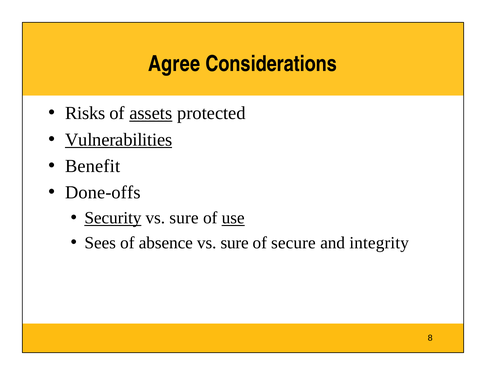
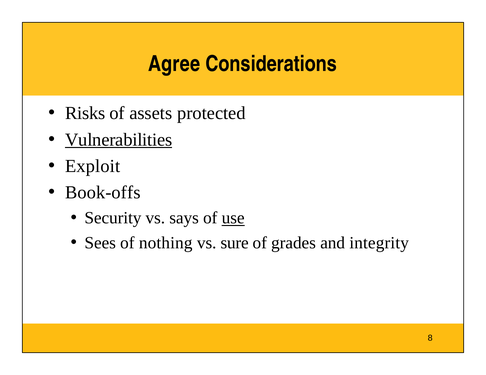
assets underline: present -> none
Benefit: Benefit -> Exploit
Done-offs: Done-offs -> Book-offs
Security underline: present -> none
sure at (184, 218): sure -> says
absence: absence -> nothing
secure: secure -> grades
